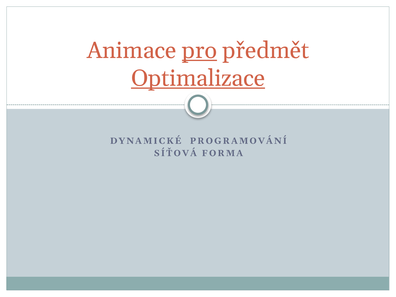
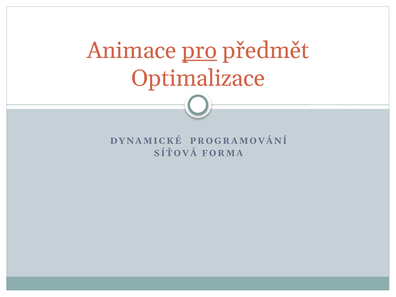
Optimalizace underline: present -> none
